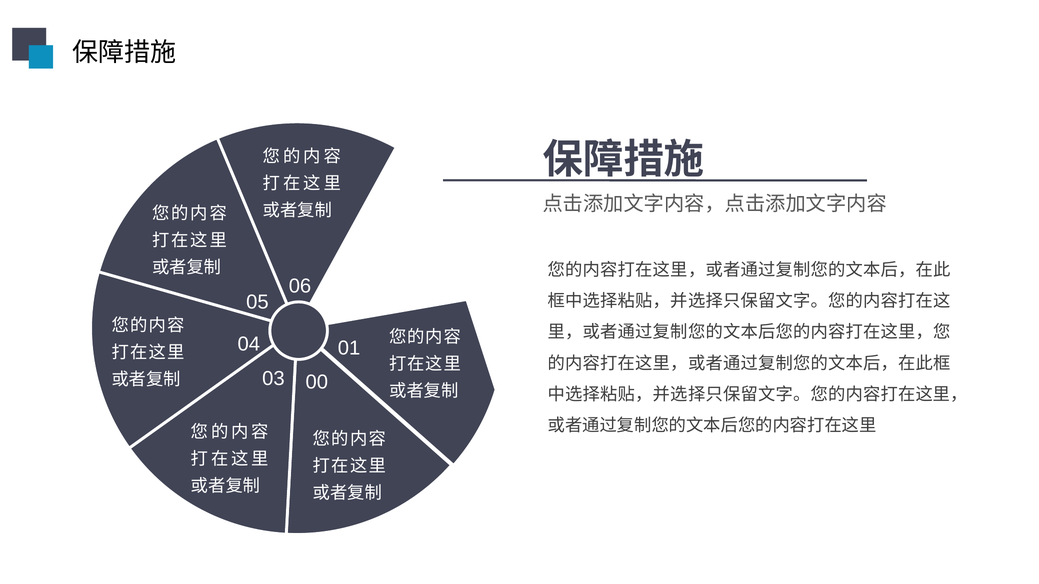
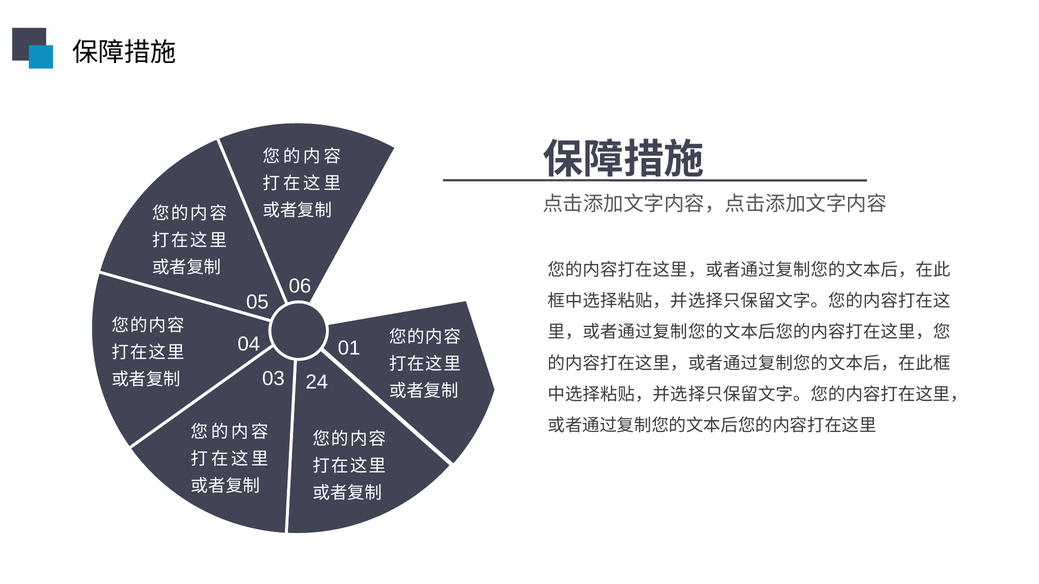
00: 00 -> 24
